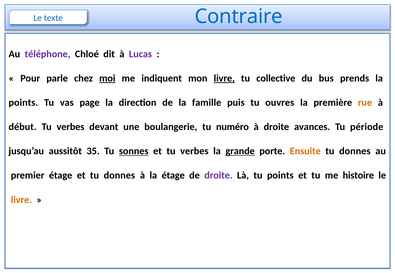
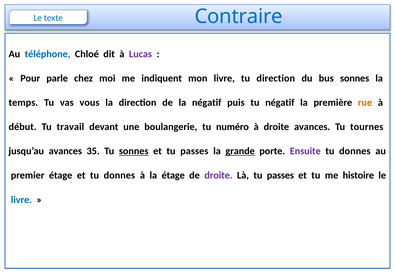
téléphone colour: purple -> blue
moi underline: present -> none
livre at (224, 78) underline: present -> none
tu collective: collective -> direction
bus prends: prends -> sonnes
points at (23, 103): points -> temps
page: page -> vous
la famille: famille -> négatif
tu ouvres: ouvres -> négatif
verbes at (70, 127): verbes -> travail
période: période -> tournes
jusqu’au aussitôt: aussitôt -> avances
et tu verbes: verbes -> passes
Ensuite colour: orange -> purple
Là tu points: points -> passes
livre at (21, 200) colour: orange -> blue
